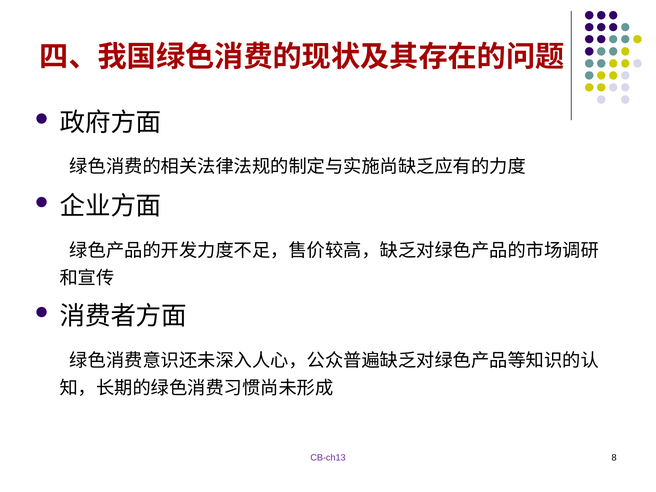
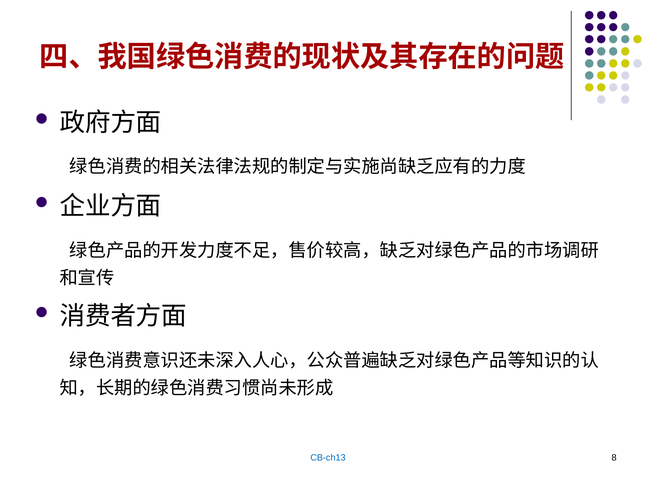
CB-ch13 colour: purple -> blue
